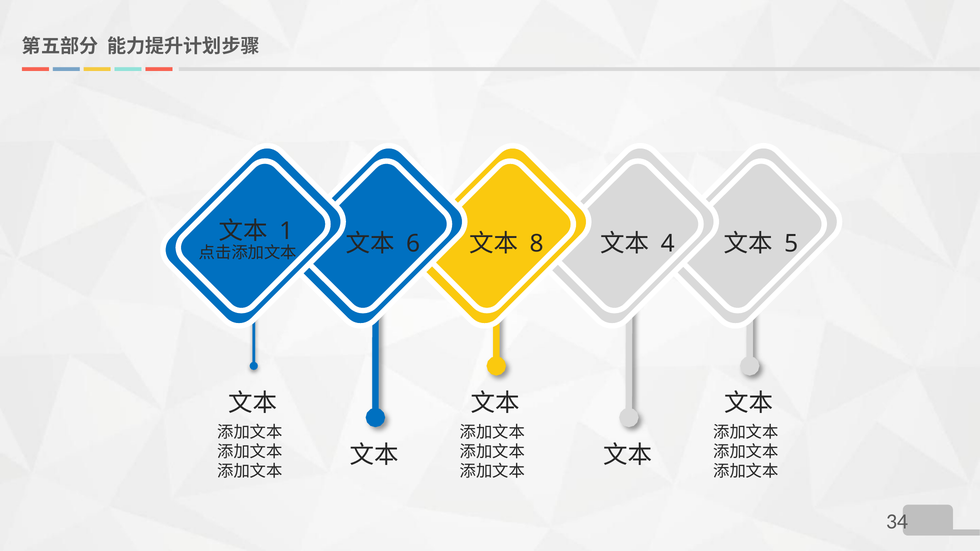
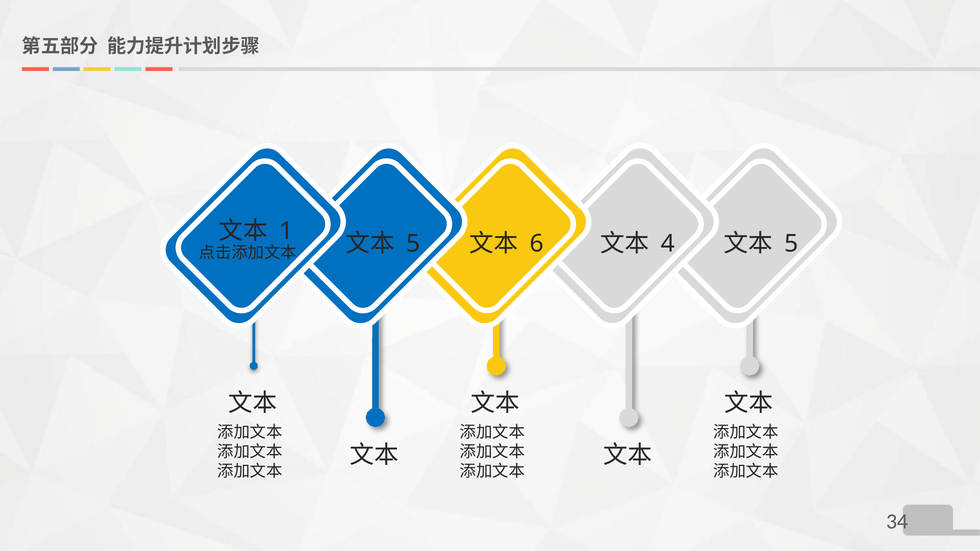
6 at (413, 244): 6 -> 5
8: 8 -> 6
